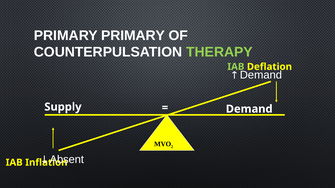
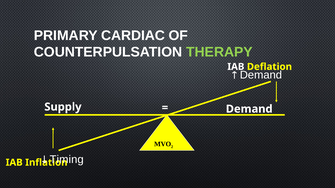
PRIMARY PRIMARY: PRIMARY -> CARDIAC
IAB at (236, 67) colour: light green -> white
Absent: Absent -> Timing
